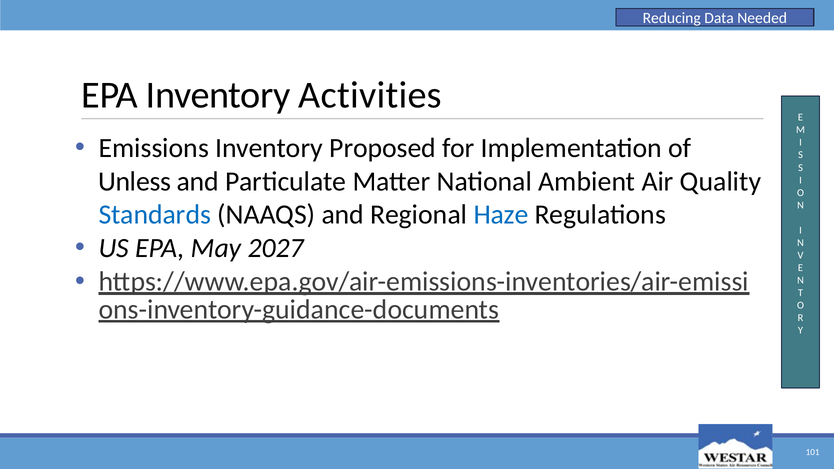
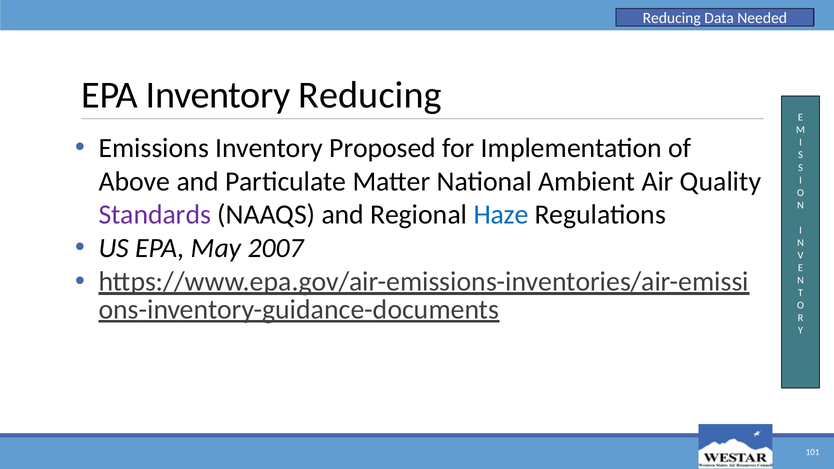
Inventory Activities: Activities -> Reducing
Unless: Unless -> Above
Standards colour: blue -> purple
2027: 2027 -> 2007
